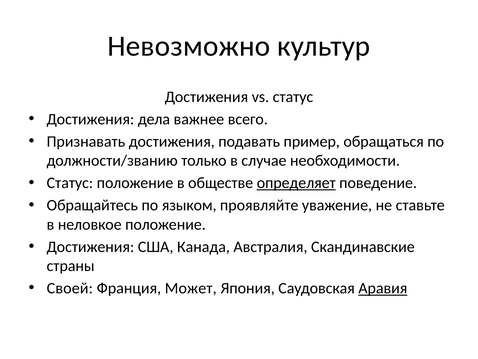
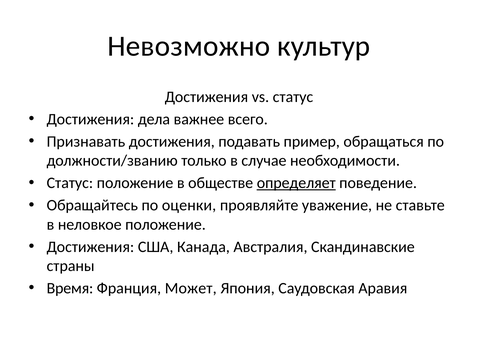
языком: языком -> оценки
Своей: Своей -> Время
Аравия underline: present -> none
